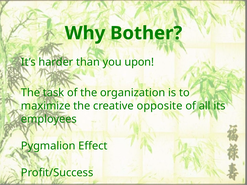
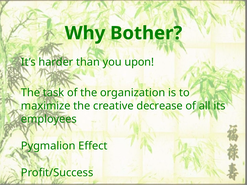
opposite: opposite -> decrease
